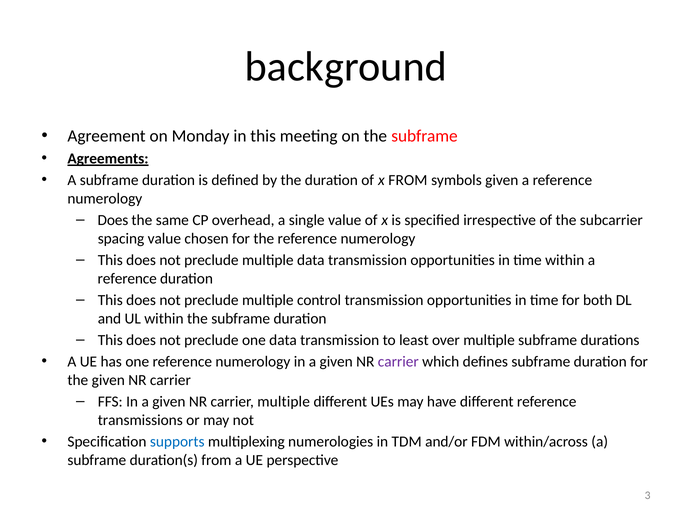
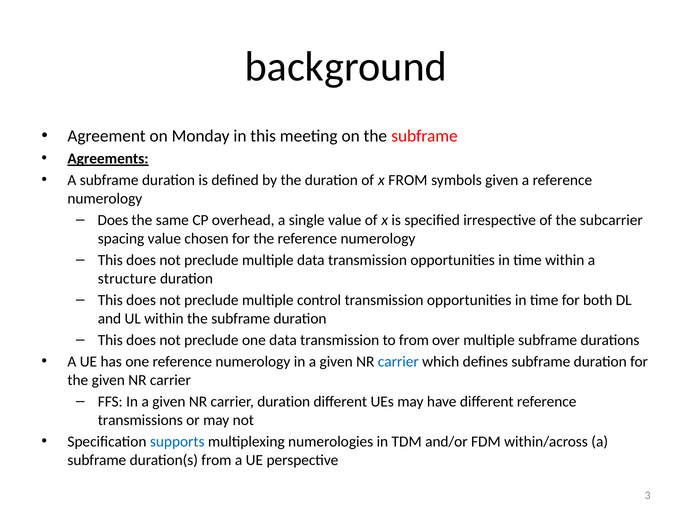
reference at (127, 279): reference -> structure
to least: least -> from
carrier at (398, 362) colour: purple -> blue
carrier multiple: multiple -> duration
